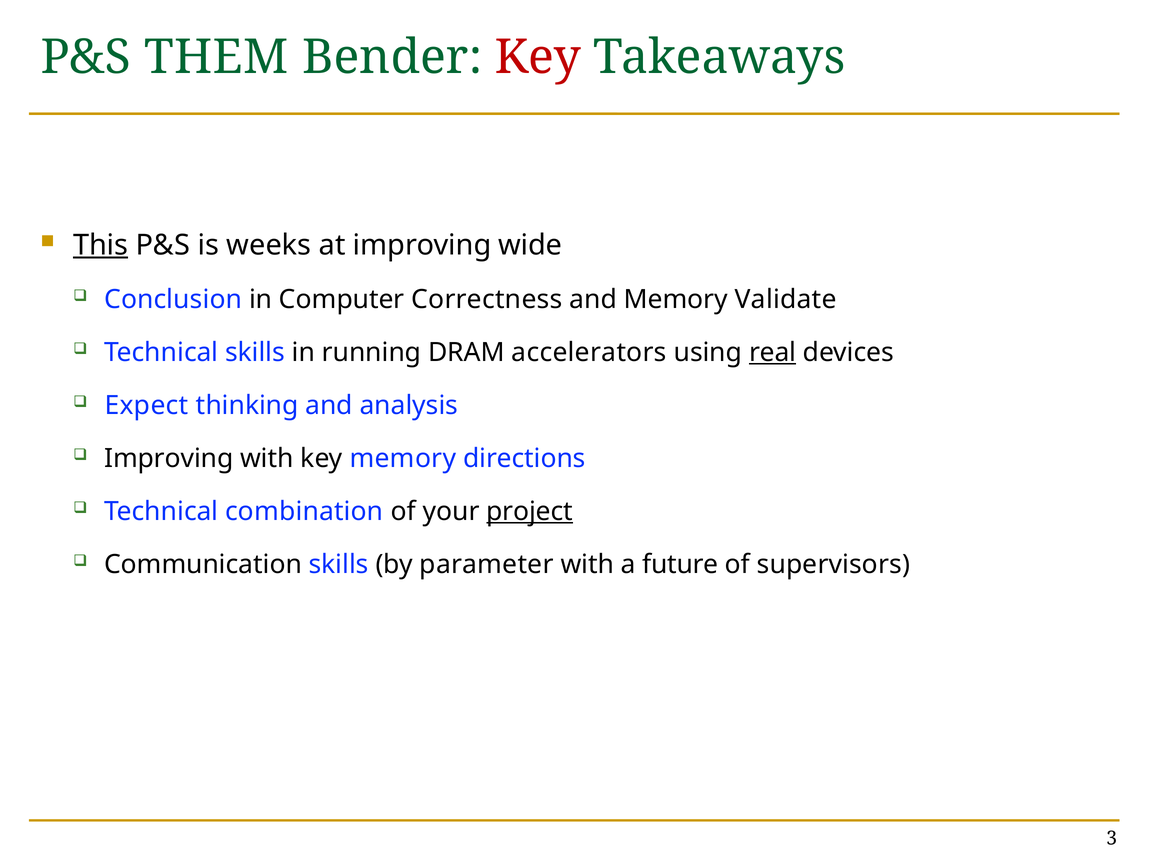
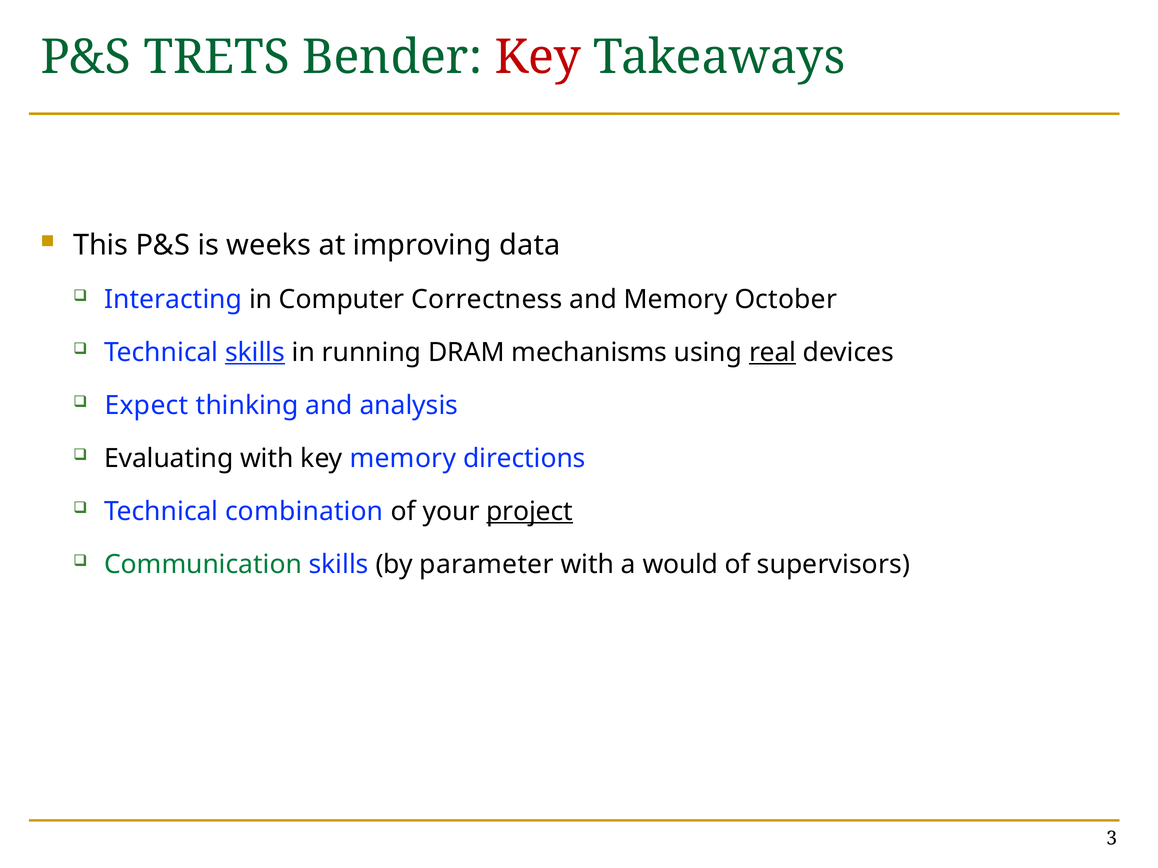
THEM: THEM -> TRETS
This underline: present -> none
wide: wide -> data
Conclusion: Conclusion -> Interacting
Validate: Validate -> October
skills at (255, 353) underline: none -> present
accelerators: accelerators -> mechanisms
Improving at (169, 459): Improving -> Evaluating
Communication colour: black -> green
future: future -> would
